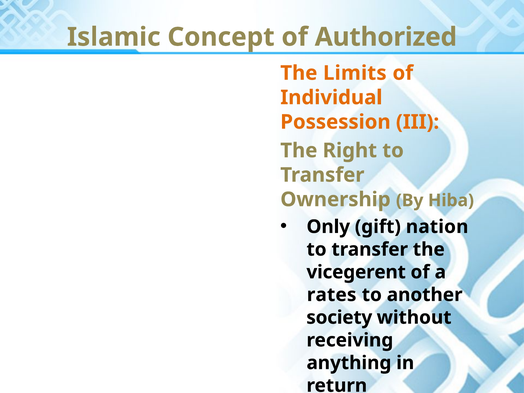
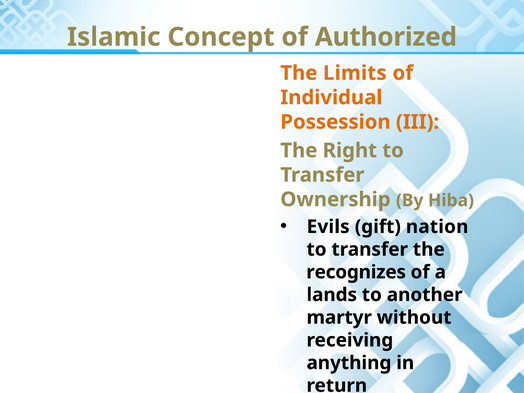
Only: Only -> Evils
vicegerent: vicegerent -> recognizes
rates: rates -> lands
society: society -> martyr
